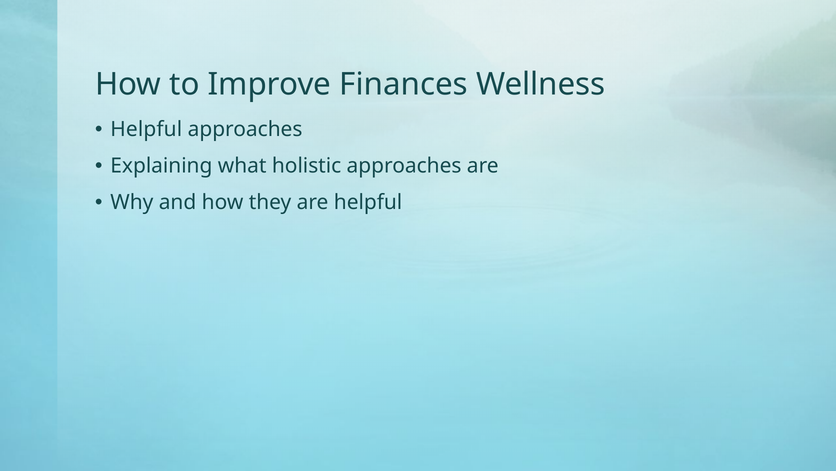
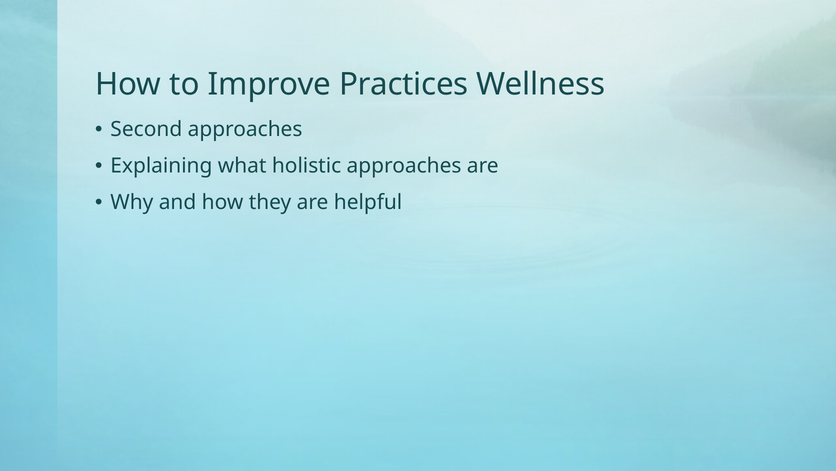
Finances: Finances -> Practices
Helpful at (146, 129): Helpful -> Second
